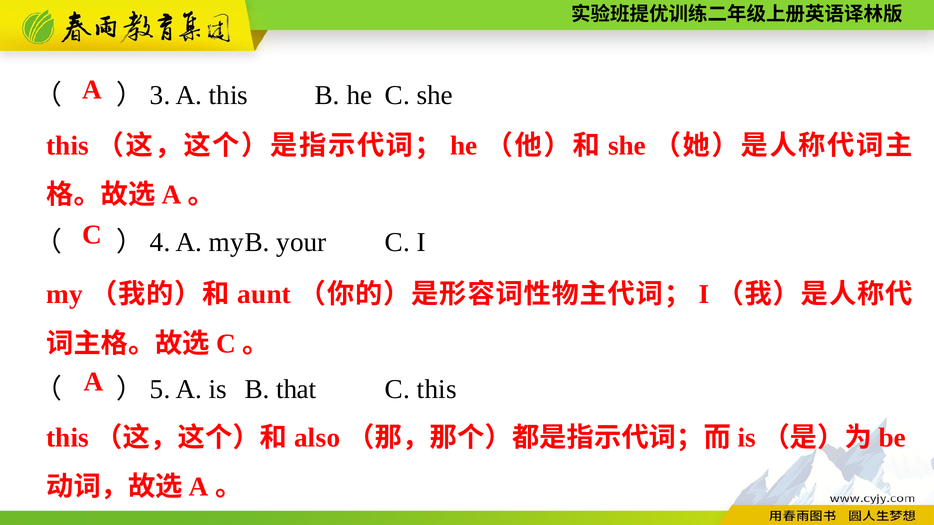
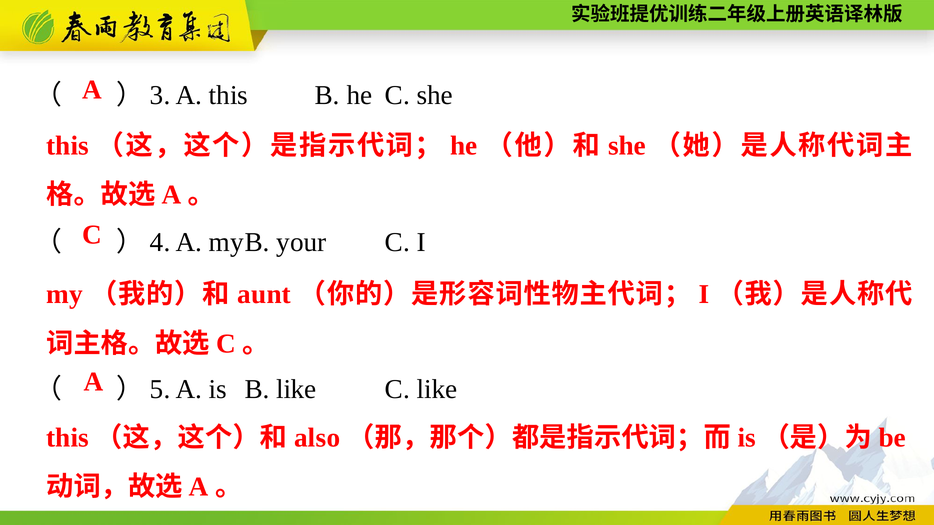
B that: that -> like
C this: this -> like
